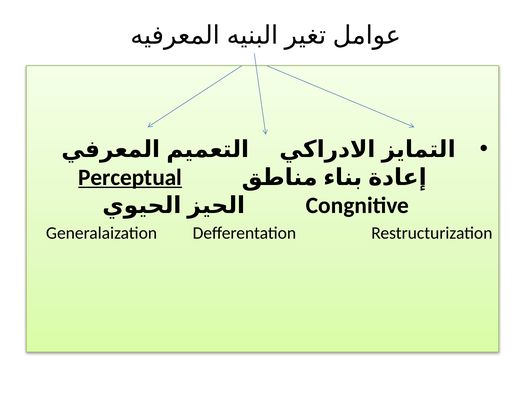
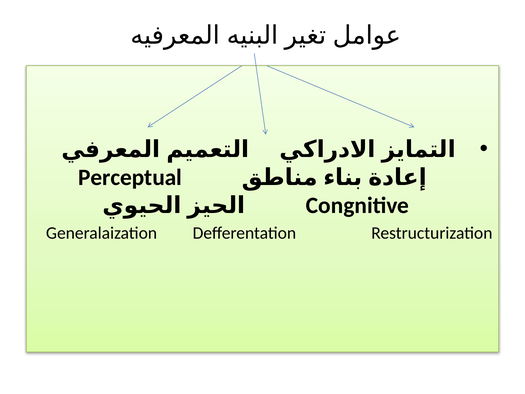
Perceptual underline: present -> none
